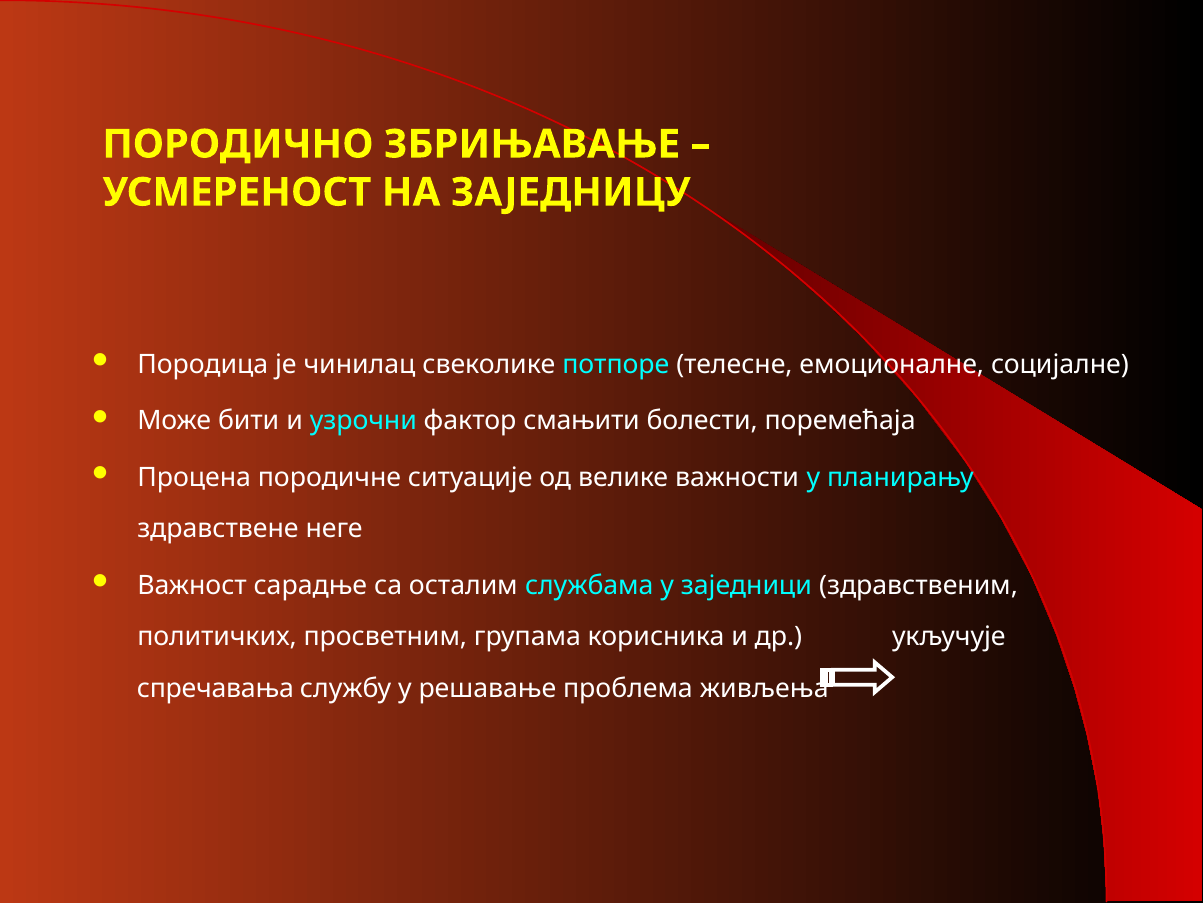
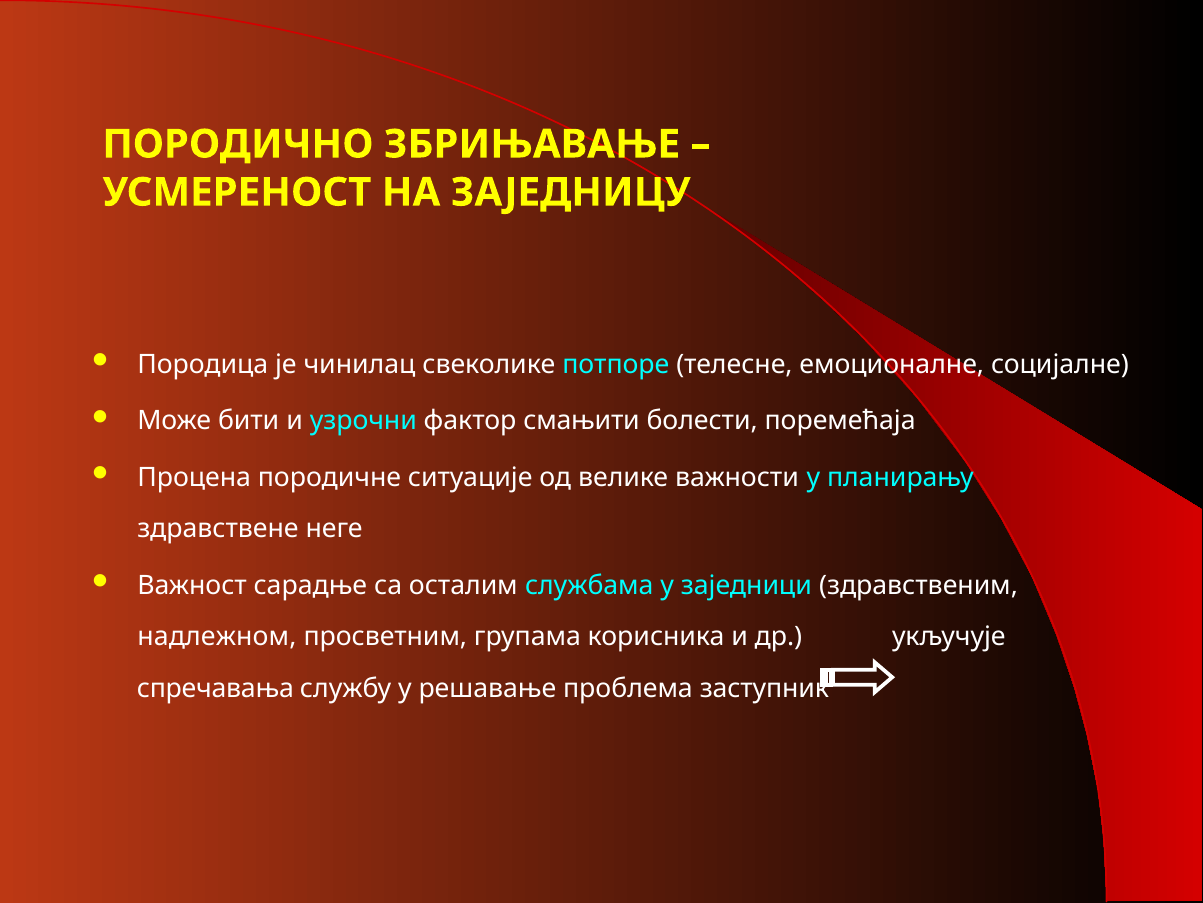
политичких: политичких -> надлежном
живљења: живљења -> заступник
